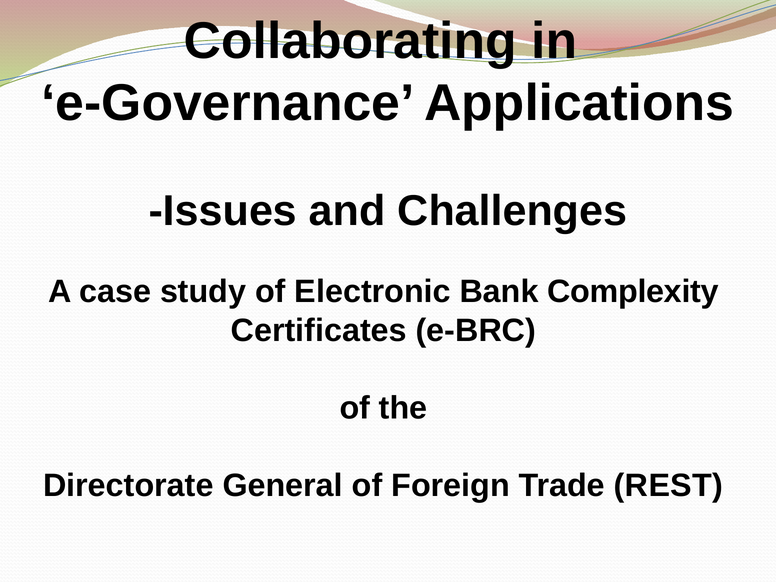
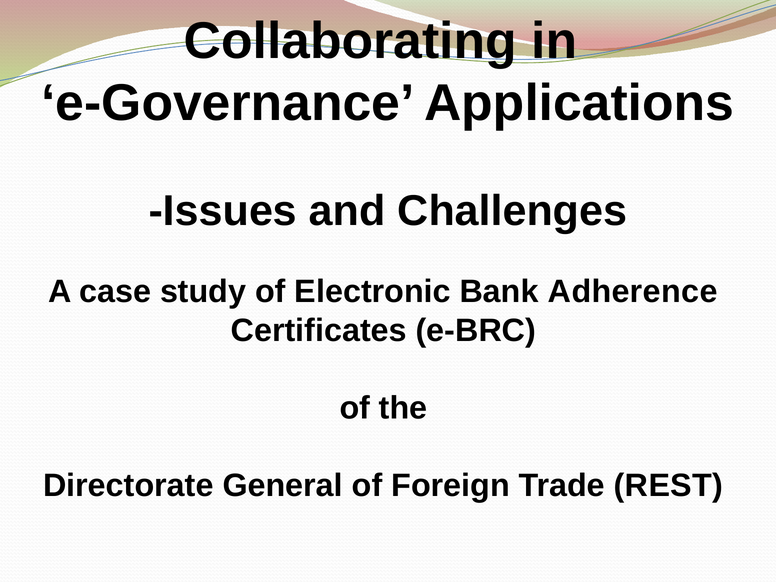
Complexity: Complexity -> Adherence
